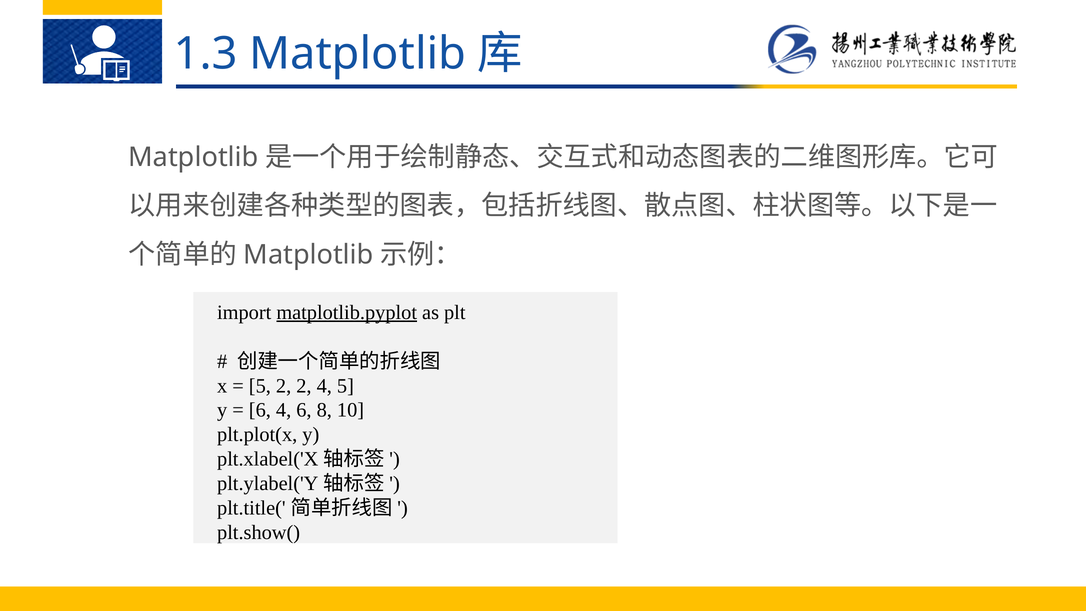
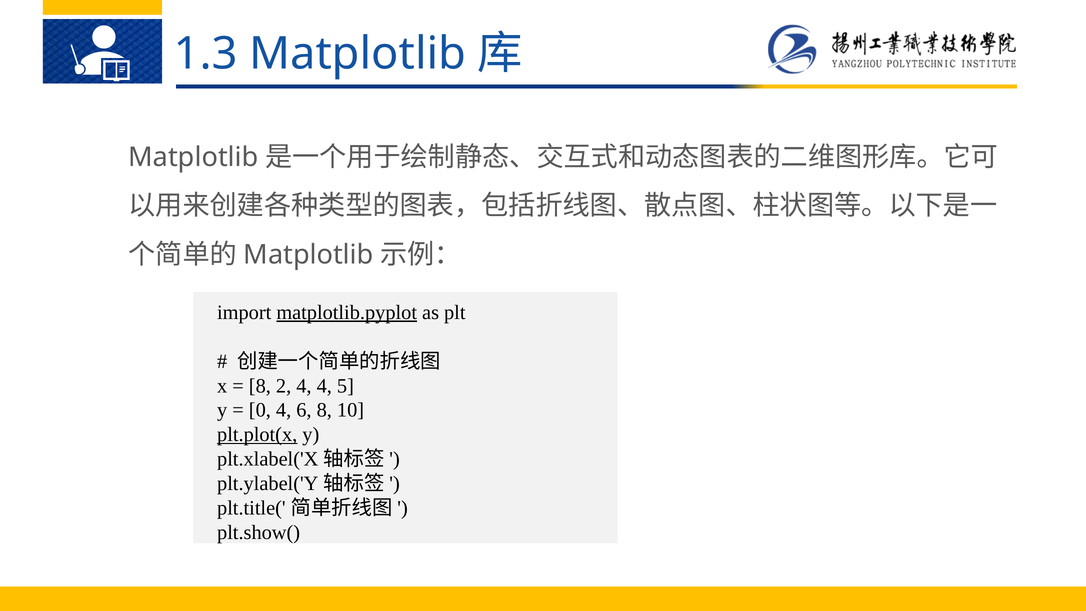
5 at (260, 386): 5 -> 8
2 2: 2 -> 4
6 at (260, 410): 6 -> 0
plt.plot(x underline: none -> present
